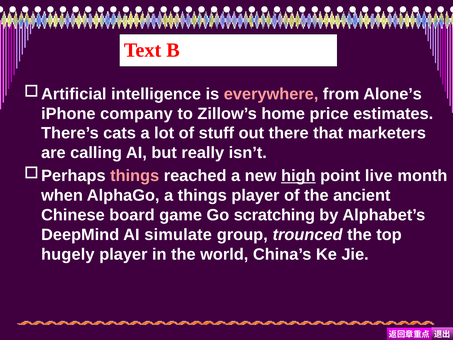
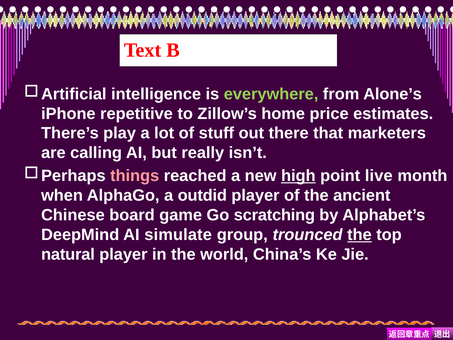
everywhere colour: pink -> light green
company: company -> repetitive
cats: cats -> play
a things: things -> outdid
the at (359, 234) underline: none -> present
hugely: hugely -> natural
